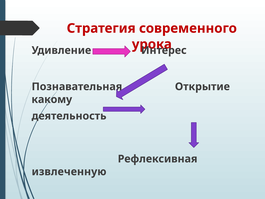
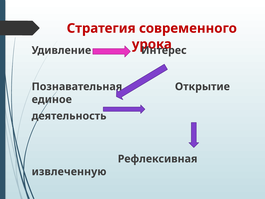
какому: какому -> единое
